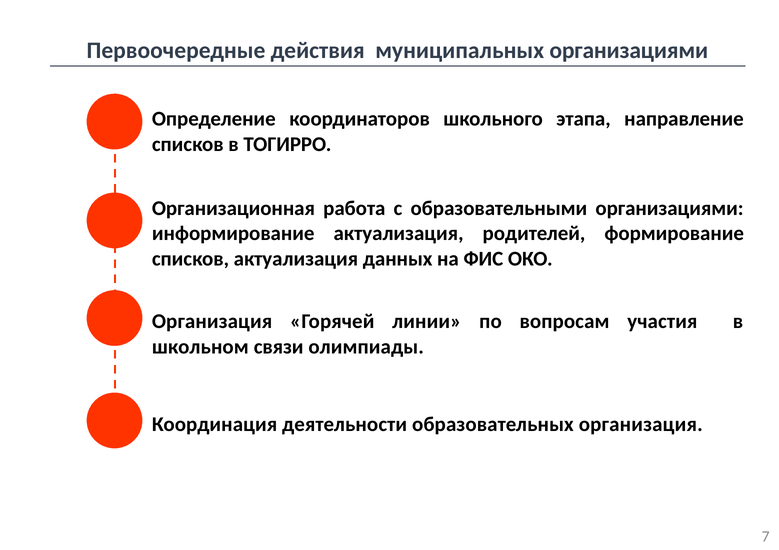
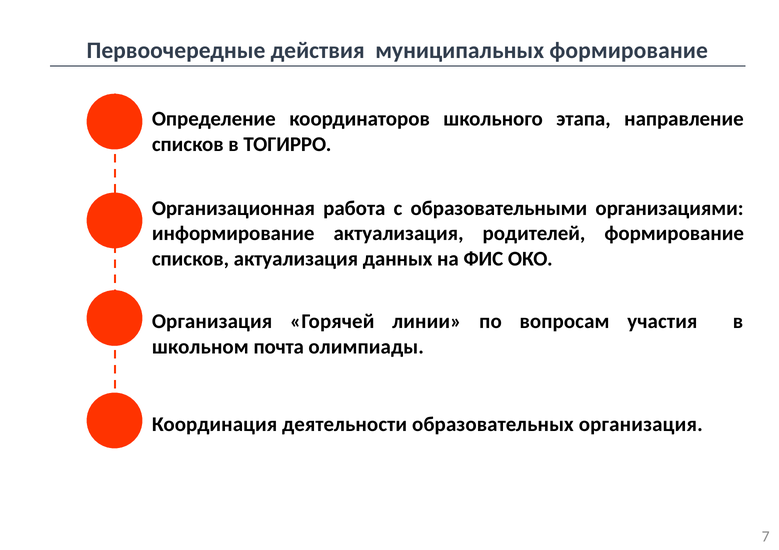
муниципальных организациями: организациями -> формирование
связи: связи -> почта
